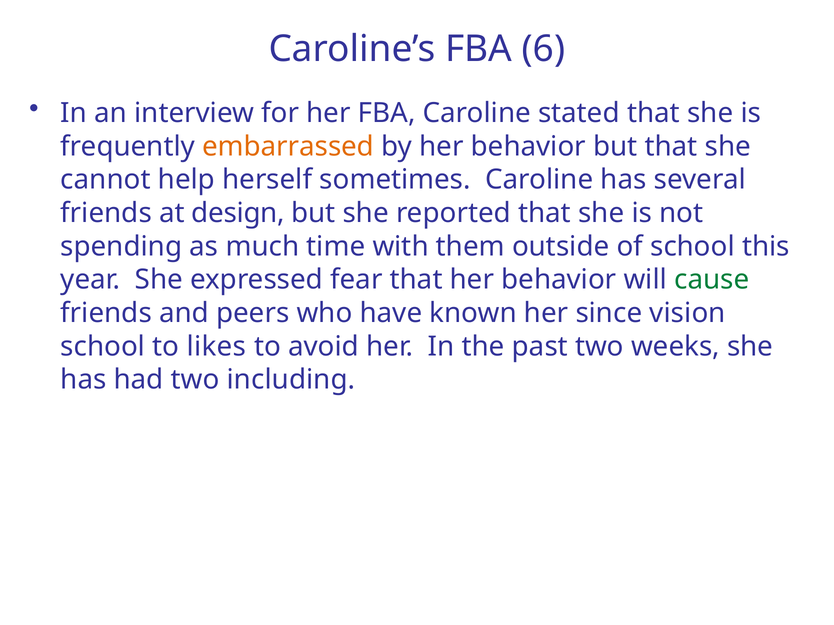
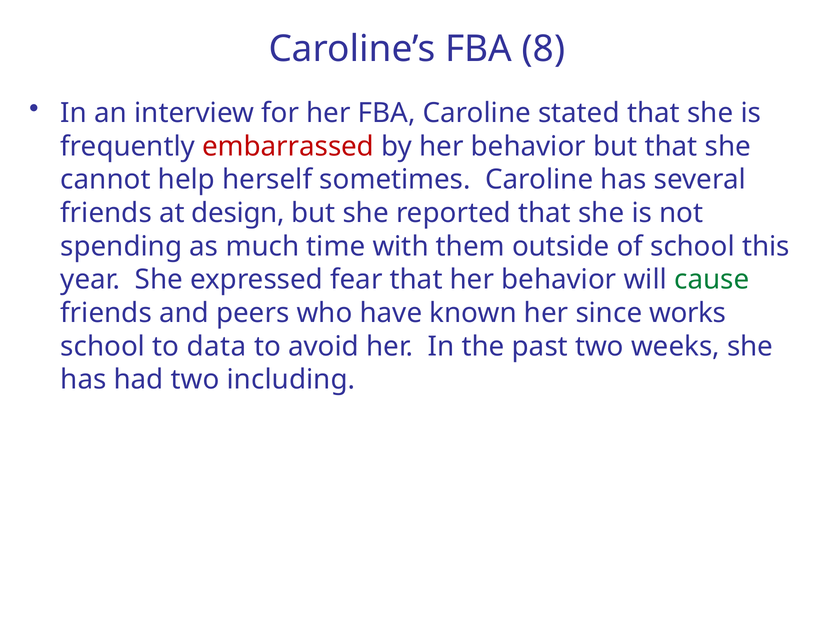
6: 6 -> 8
embarrassed colour: orange -> red
vision: vision -> works
likes: likes -> data
